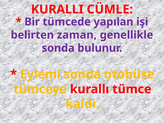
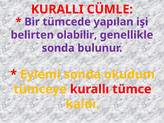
zaman: zaman -> olabilir
otobüse: otobüse -> okudum
